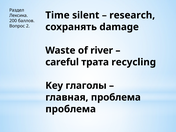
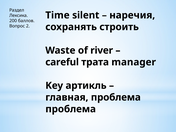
research: research -> наречия
damage: damage -> строить
recycling: recycling -> manager
глаголы: глаголы -> артикль
